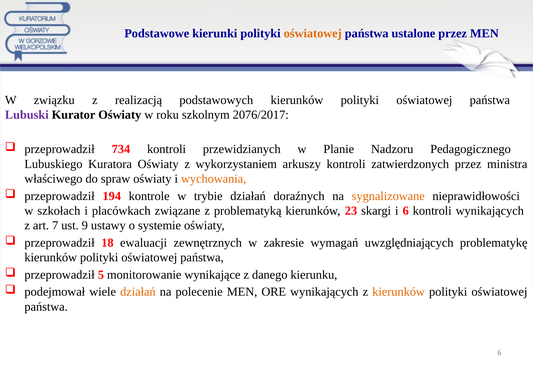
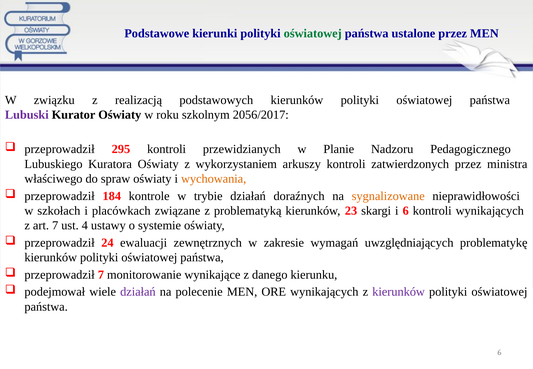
oświatowej at (313, 34) colour: orange -> green
2076/2017: 2076/2017 -> 2056/2017
734: 734 -> 295
194: 194 -> 184
9: 9 -> 4
18: 18 -> 24
przeprowadził 5: 5 -> 7
działań at (138, 292) colour: orange -> purple
kierunków at (399, 292) colour: orange -> purple
